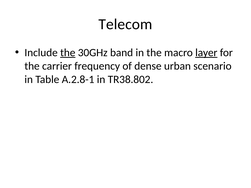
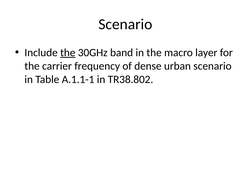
Telecom at (125, 24): Telecom -> Scenario
layer underline: present -> none
A.2.8-1: A.2.8-1 -> A.1.1-1
